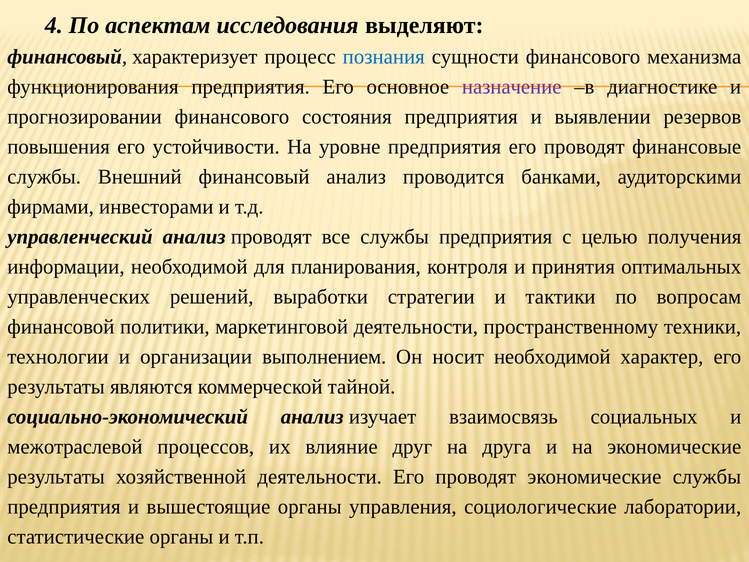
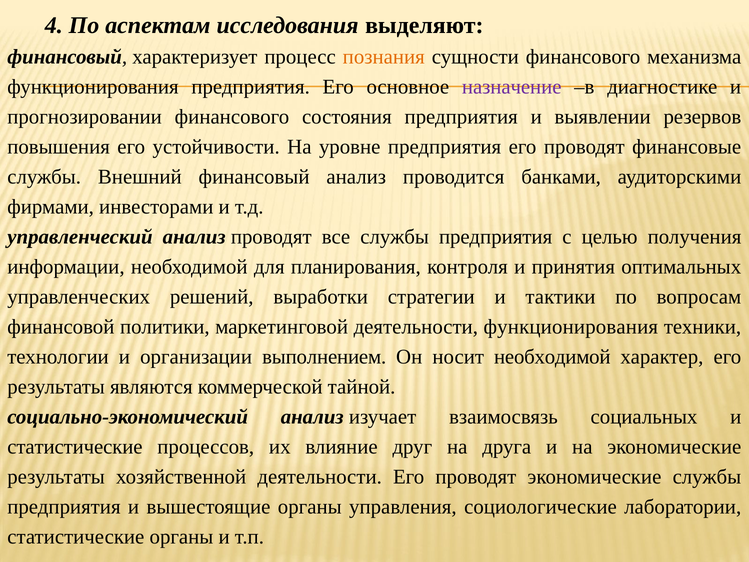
познания colour: blue -> orange
деятельности пространственному: пространственному -> функционирования
межотраслевой at (75, 447): межотраслевой -> статистические
